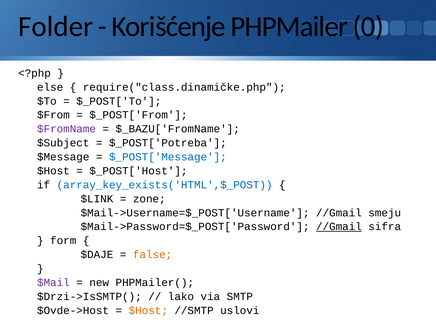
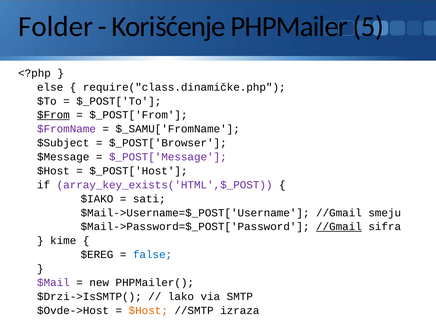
0: 0 -> 5
$From underline: none -> present
$_BAZU['FromName: $_BAZU['FromName -> $_SAMU['FromName
$_POST['Potreba: $_POST['Potreba -> $_POST['Browser
$_POST['Message colour: blue -> purple
array_key_exists('HTML',$_POST colour: blue -> purple
$LINK: $LINK -> $IAKO
zone: zone -> sati
form: form -> kime
$DAJE: $DAJE -> $EREG
false colour: orange -> blue
uslovi: uslovi -> izraza
